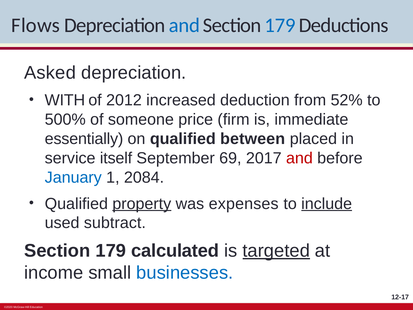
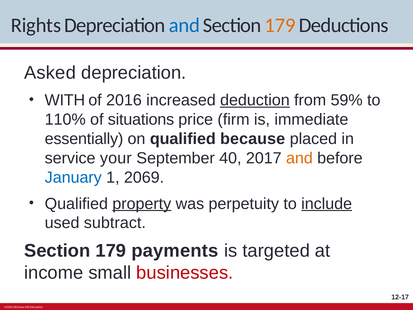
Flows: Flows -> Rights
179 at (280, 25) colour: blue -> orange
2012: 2012 -> 2016
deduction underline: none -> present
52%: 52% -> 59%
500%: 500% -> 110%
someone: someone -> situations
between: between -> because
itself: itself -> your
69: 69 -> 40
and at (299, 158) colour: red -> orange
2084: 2084 -> 2069
expenses: expenses -> perpetuity
calculated: calculated -> payments
targeted underline: present -> none
businesses colour: blue -> red
